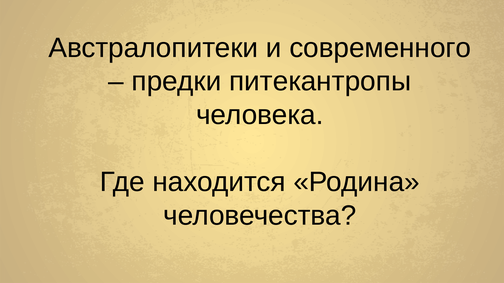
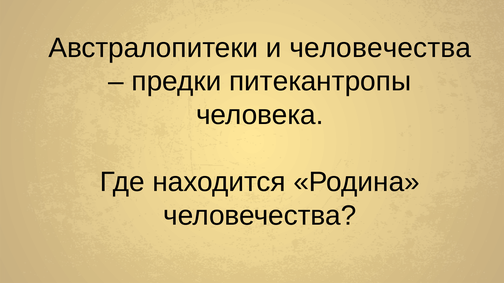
и современного: современного -> человечества
